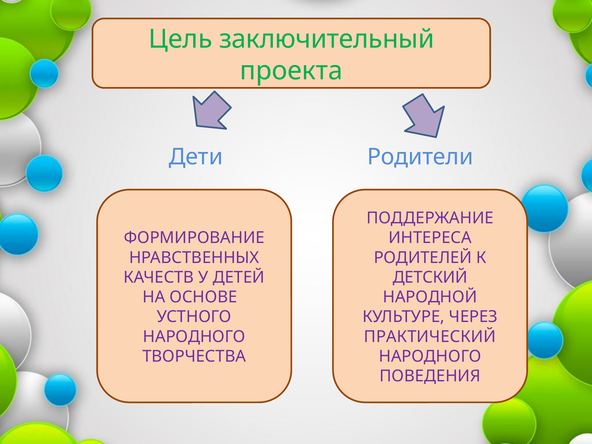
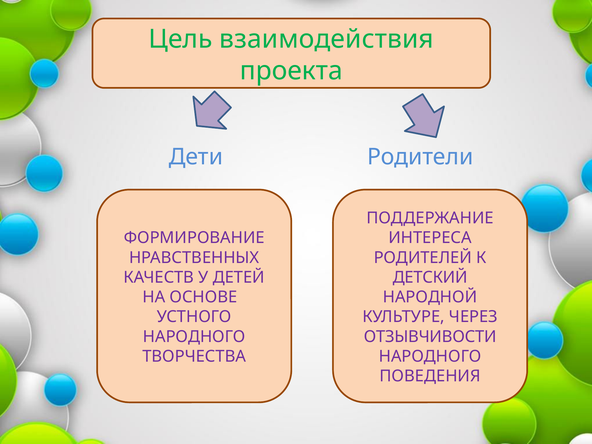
заключительный: заключительный -> взаимодействия
ПРАКТИЧЕСКИЙ: ПРАКТИЧЕСКИЙ -> ОТЗЫВЧИВОСТИ
